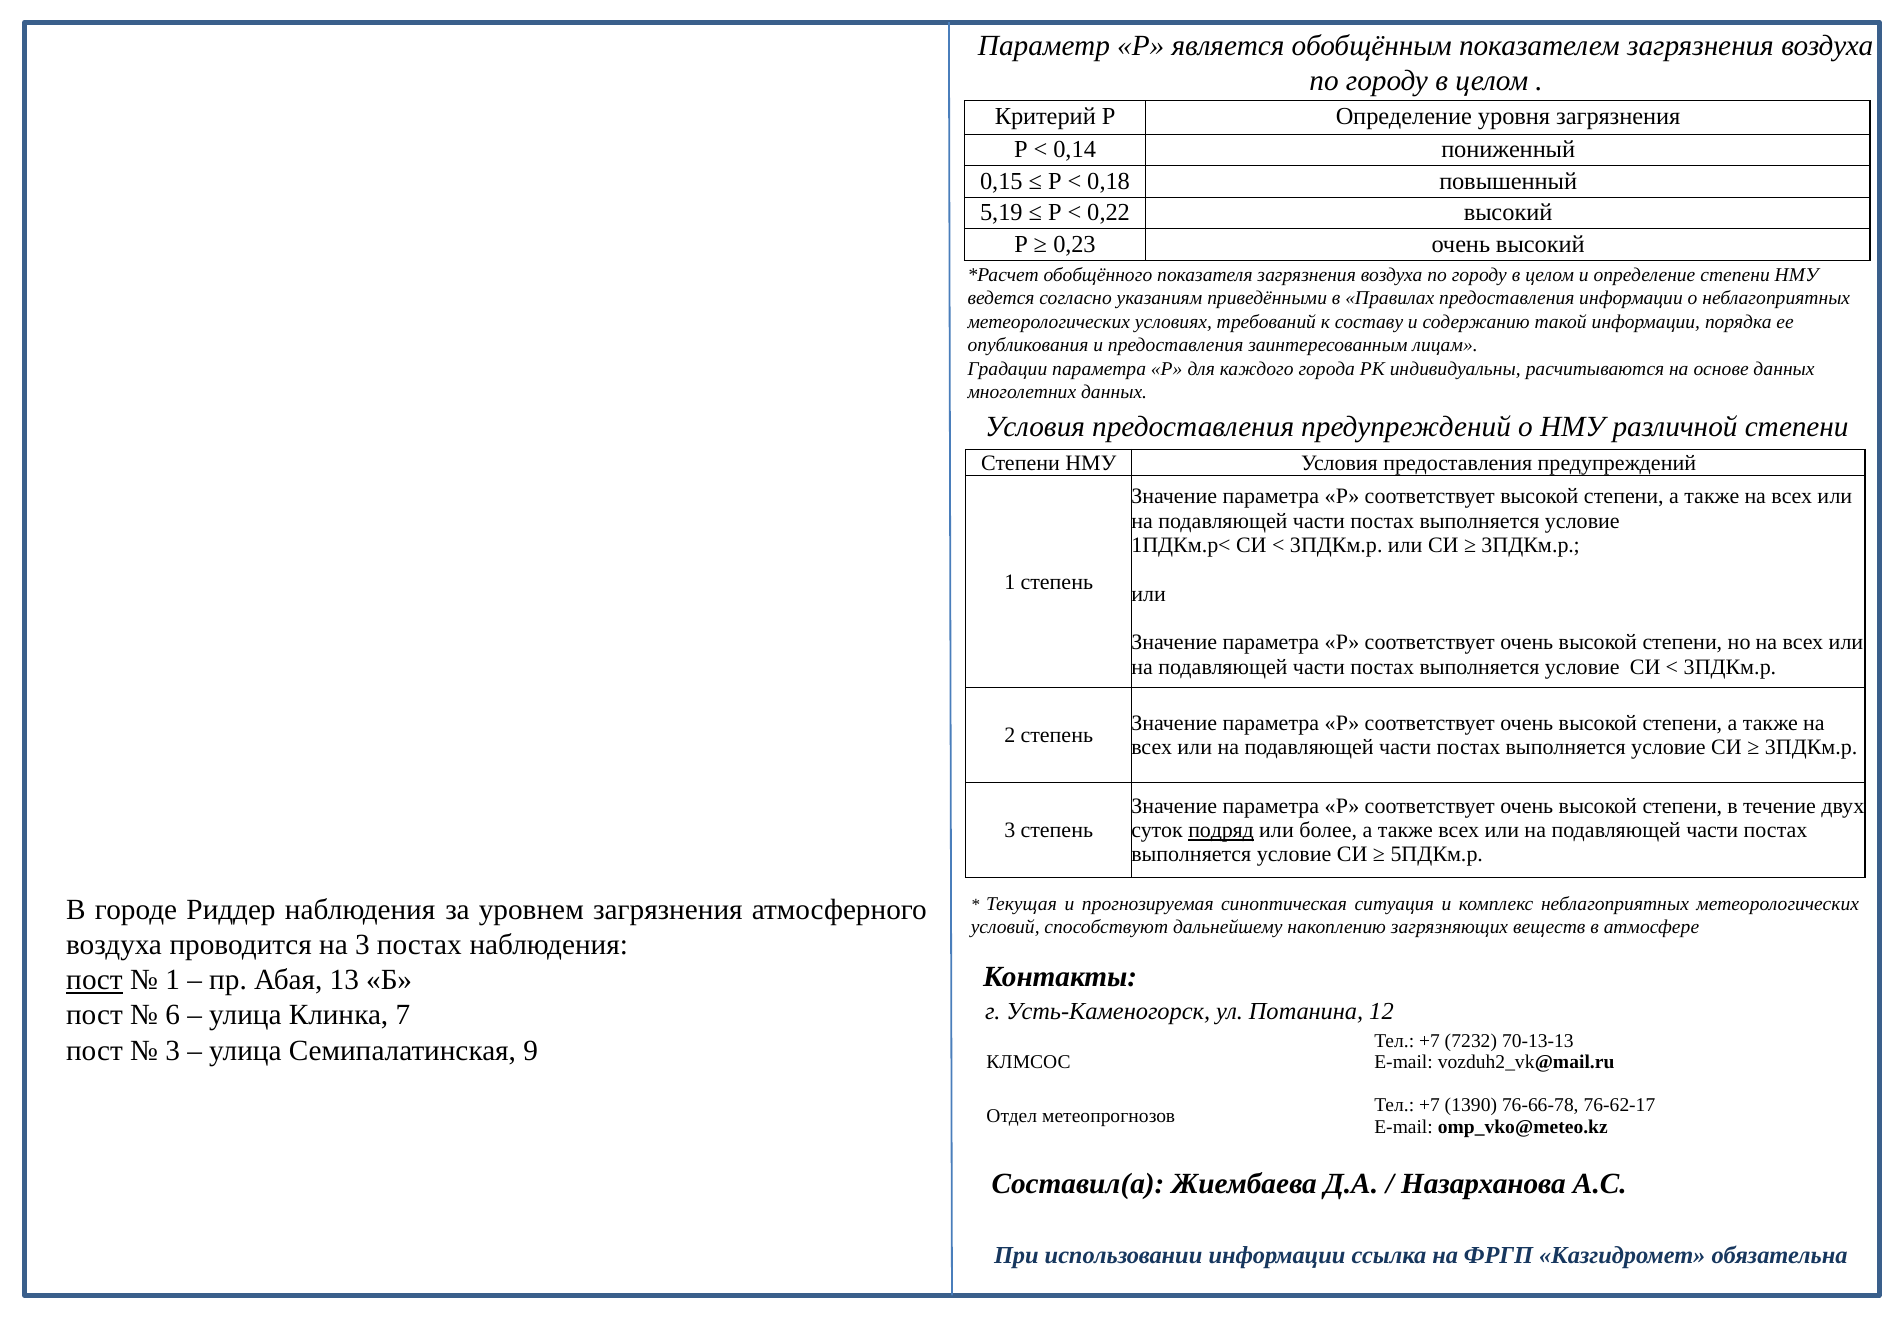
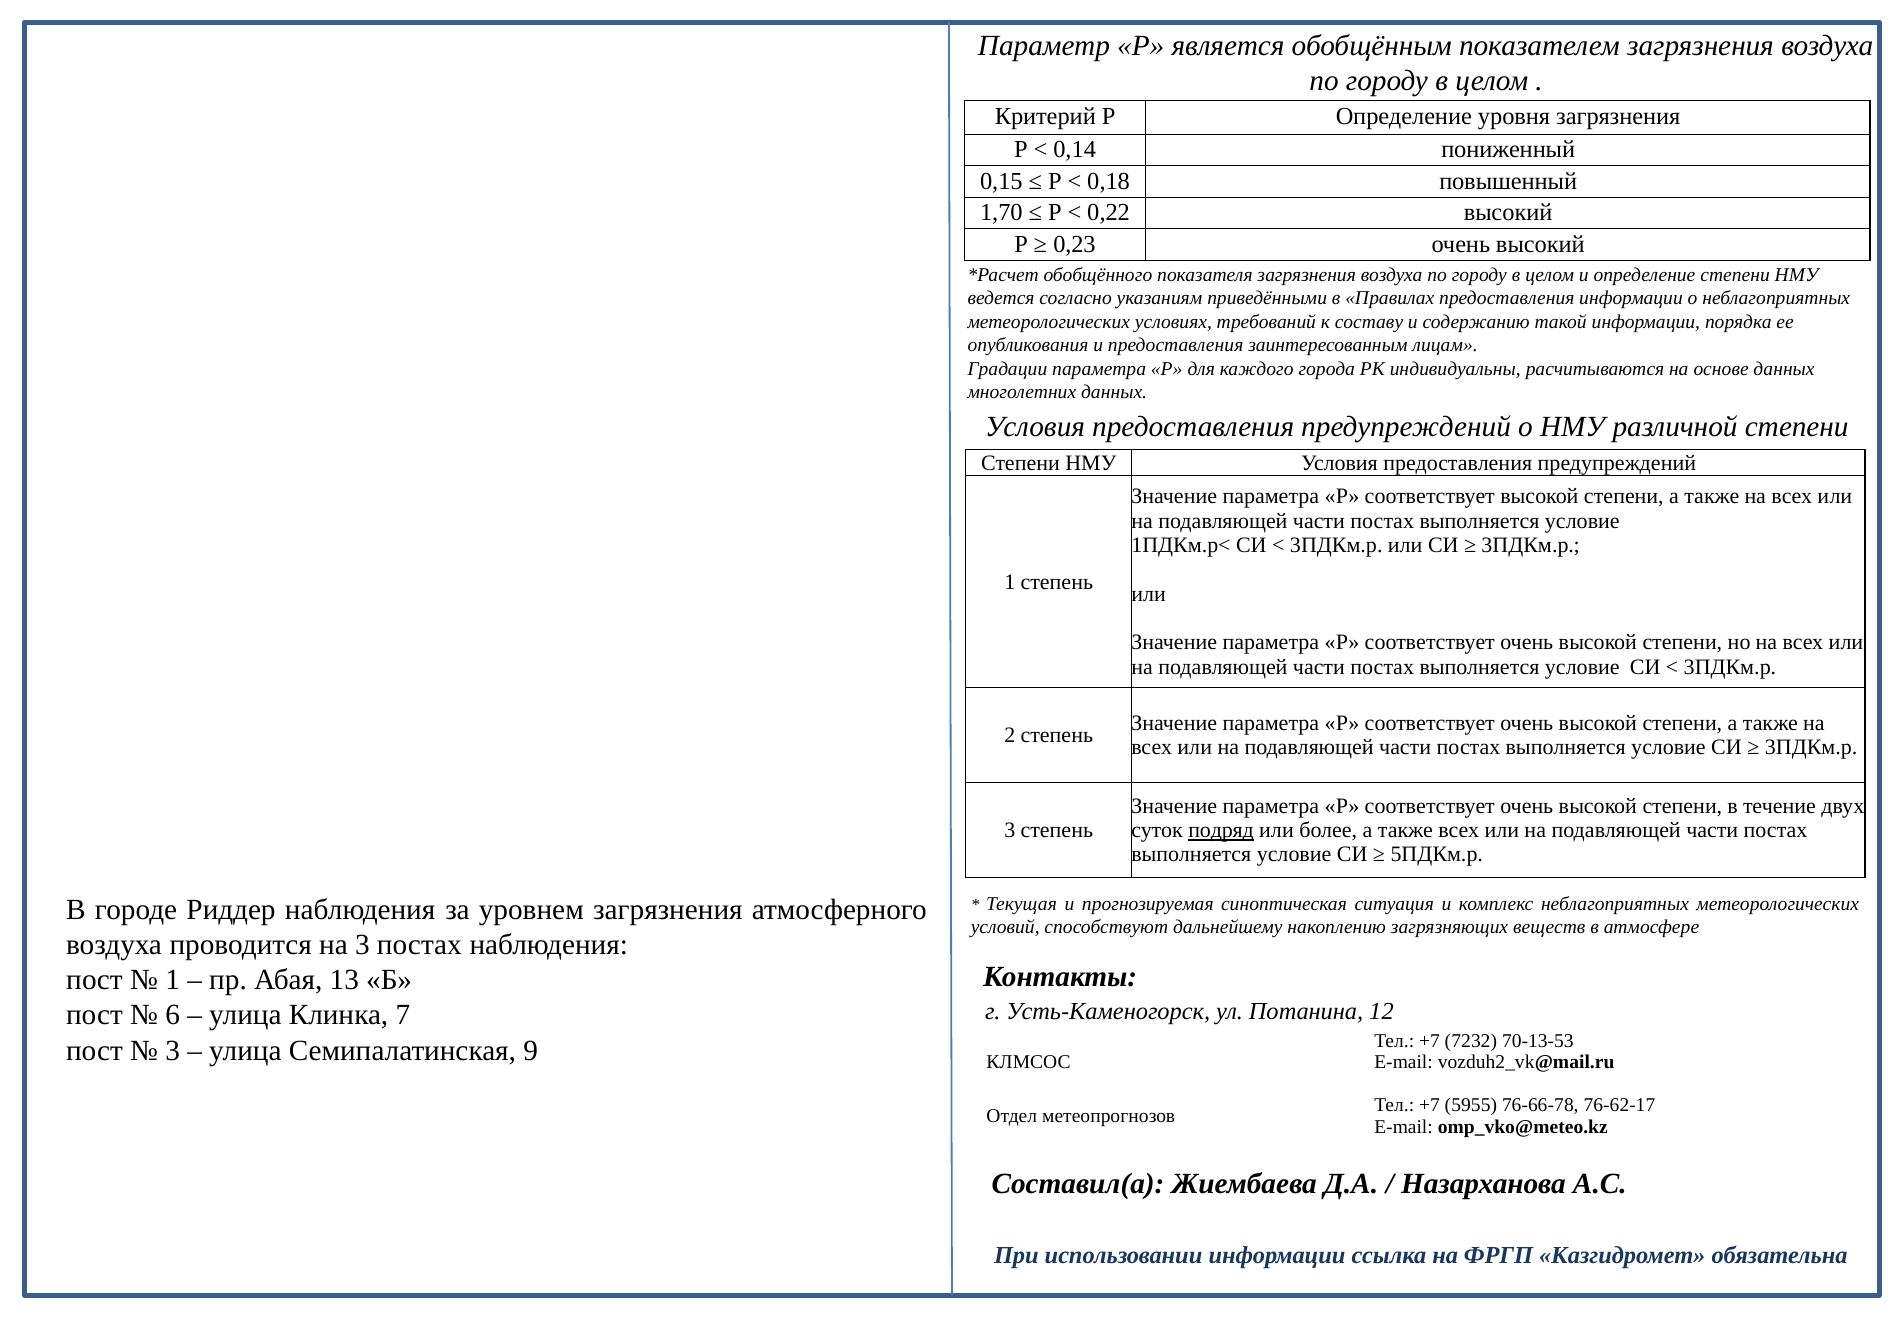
5,19: 5,19 -> 1,70
пост at (94, 980) underline: present -> none
70-13-13: 70-13-13 -> 70-13-53
1390: 1390 -> 5955
